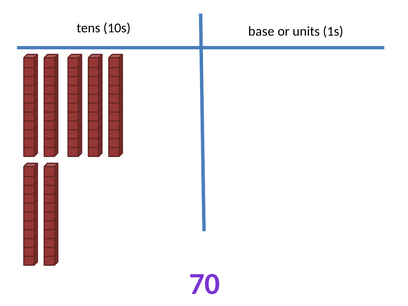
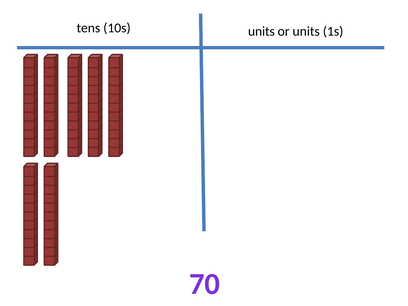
10s base: base -> units
